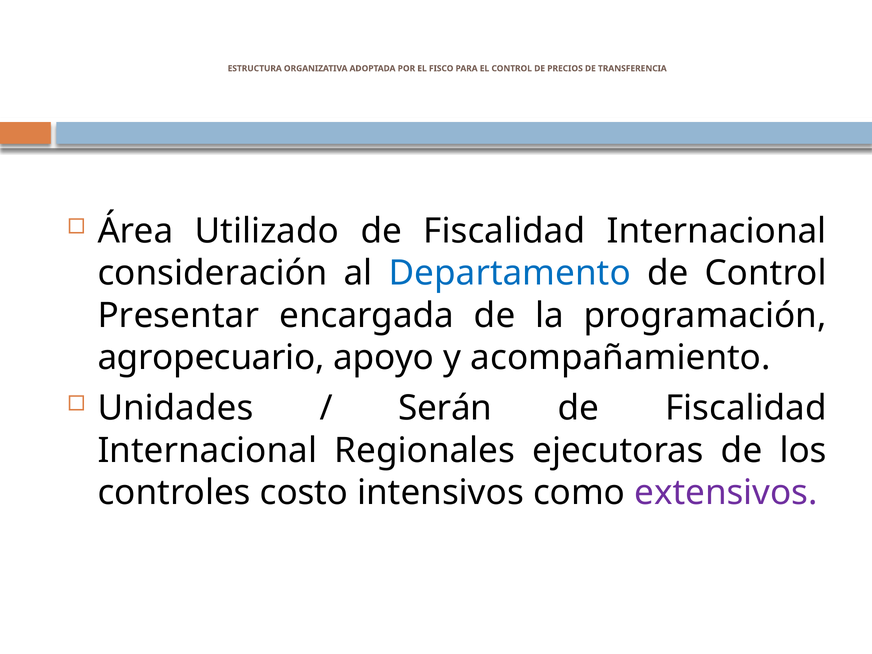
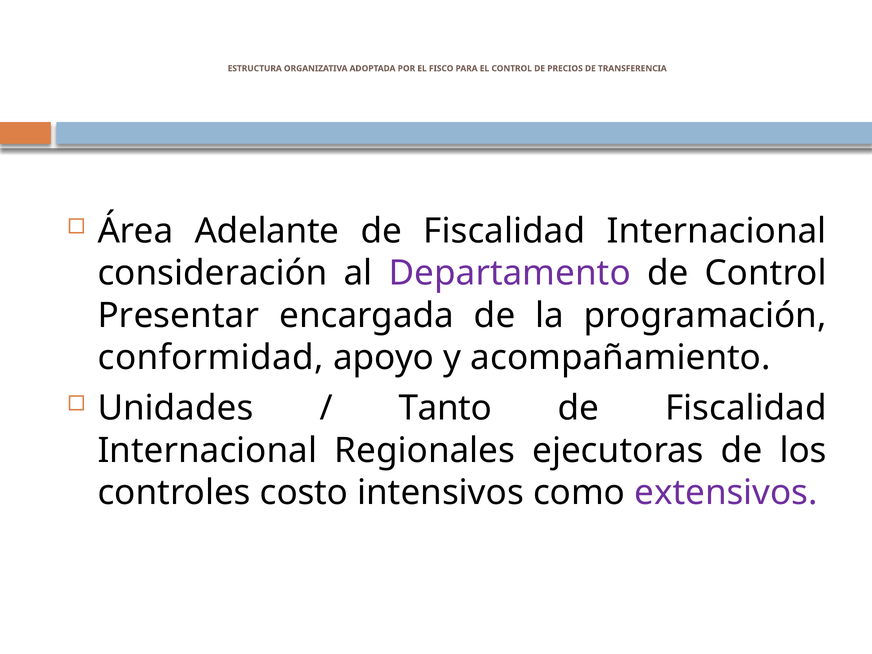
Utilizado: Utilizado -> Adelante
Departamento colour: blue -> purple
agropecuario: agropecuario -> conformidad
Serán: Serán -> Tanto
